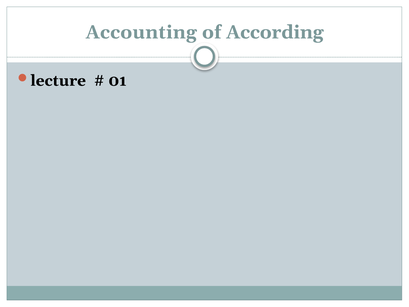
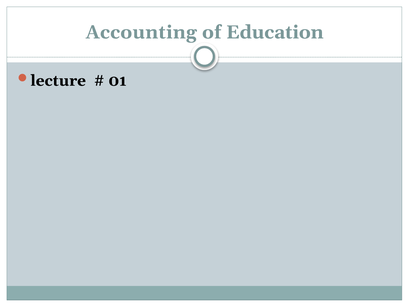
According: According -> Education
